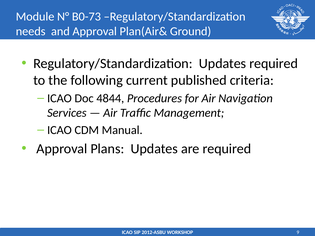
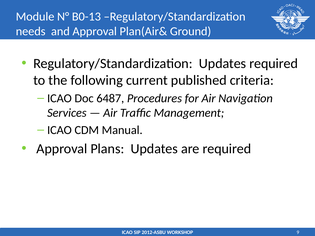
B0-73: B0-73 -> B0-13
4844: 4844 -> 6487
